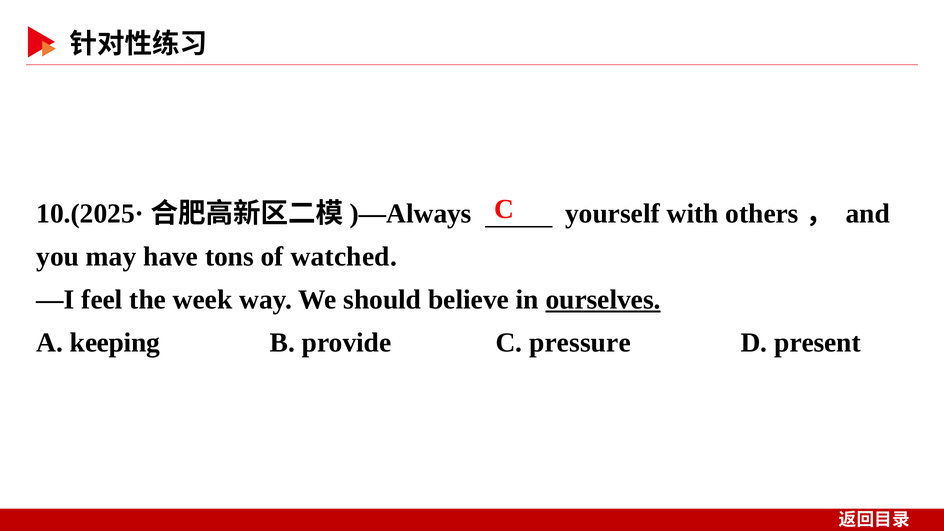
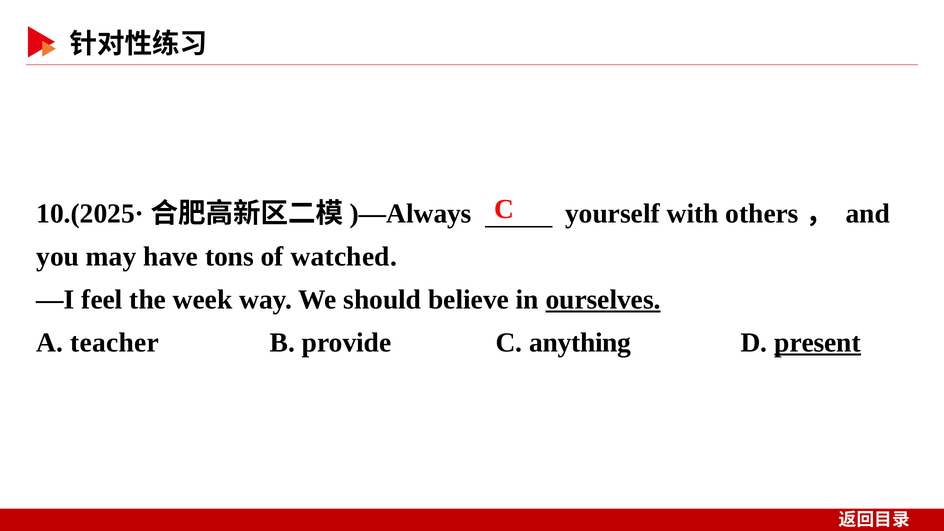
keeping: keeping -> teacher
pressure: pressure -> anything
present underline: none -> present
